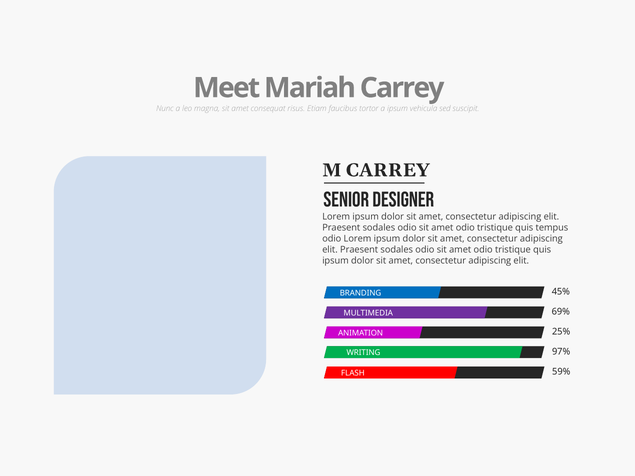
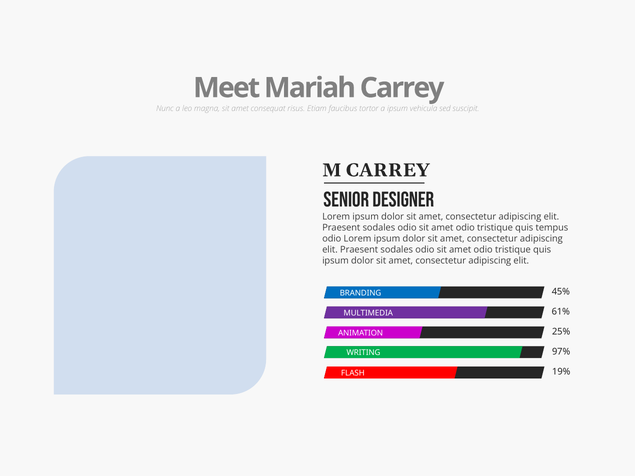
69%: 69% -> 61%
59%: 59% -> 19%
